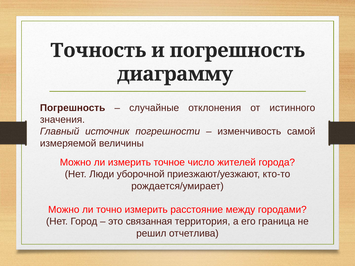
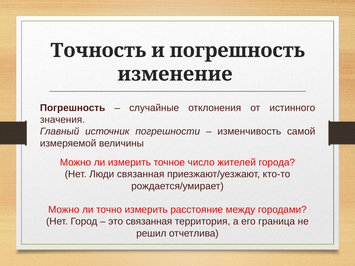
диаграмму: диаграмму -> изменение
Люди уборочной: уборочной -> связанная
